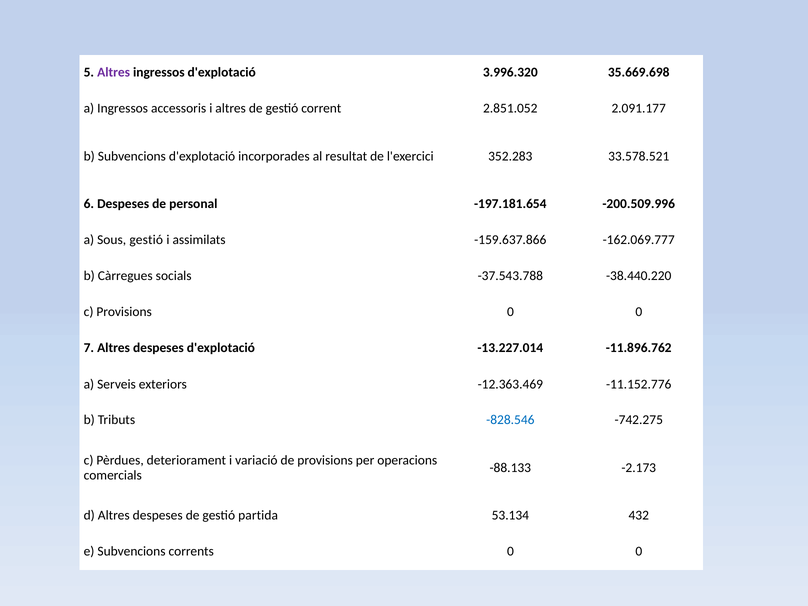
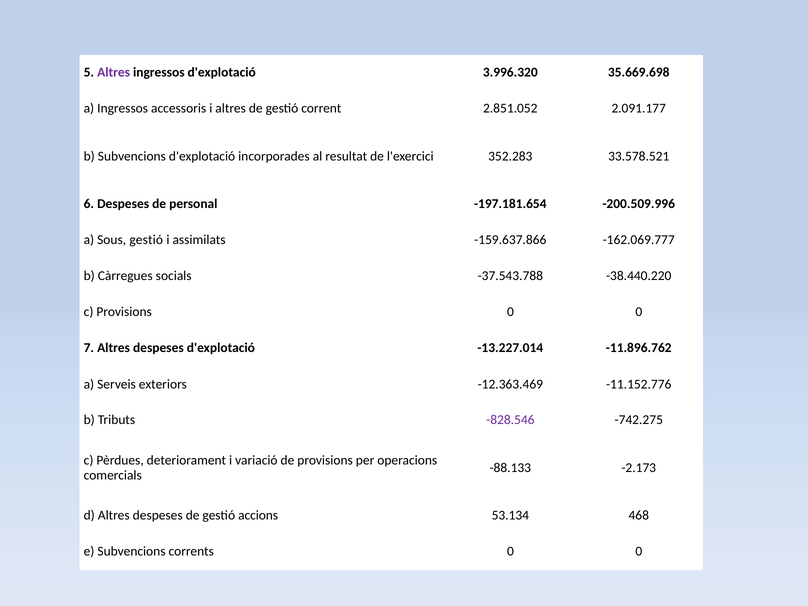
-828.546 colour: blue -> purple
partida: partida -> accions
432: 432 -> 468
